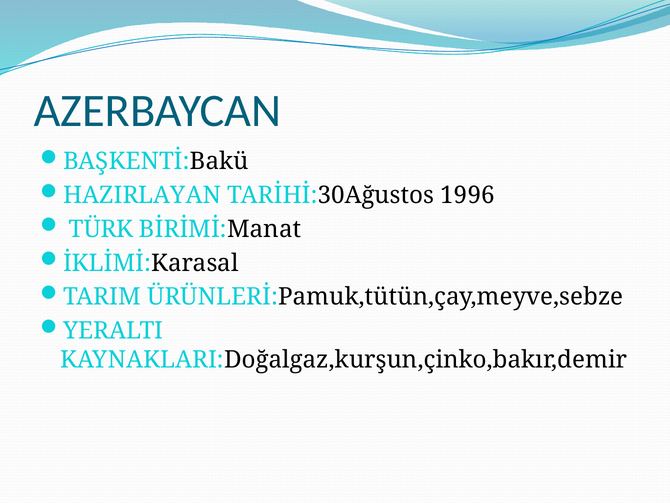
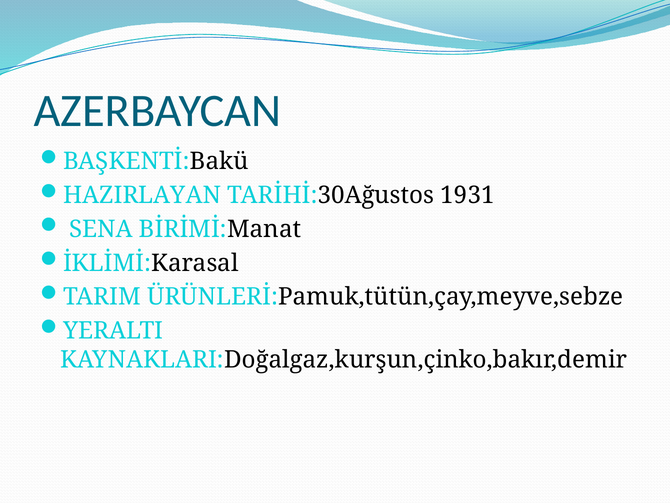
1996: 1996 -> 1931
TÜRK: TÜRK -> SENA
